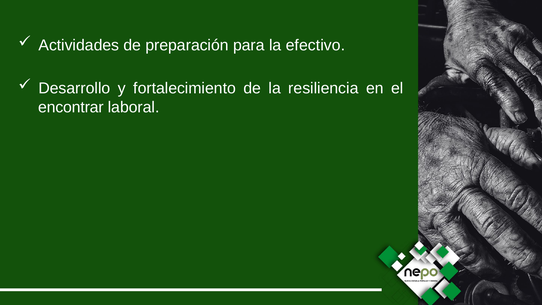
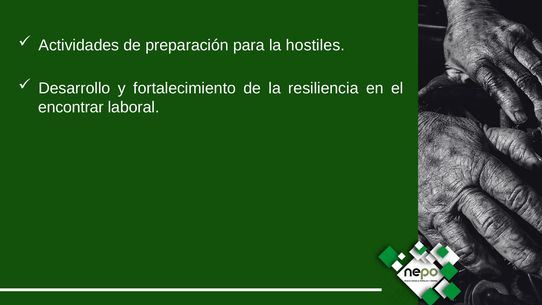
efectivo: efectivo -> hostiles
